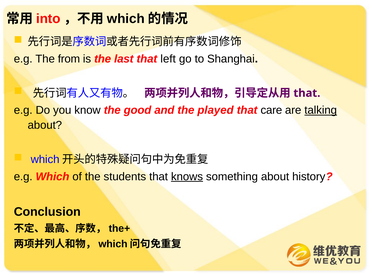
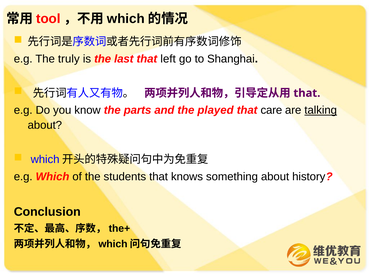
into: into -> tool
from: from -> truly
good: good -> parts
knows underline: present -> none
